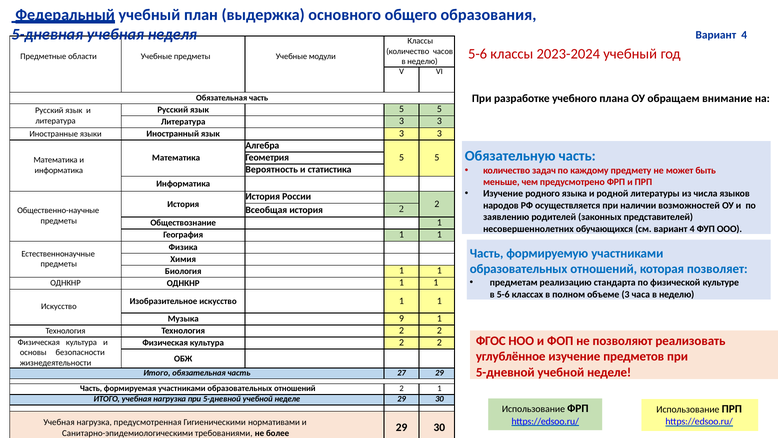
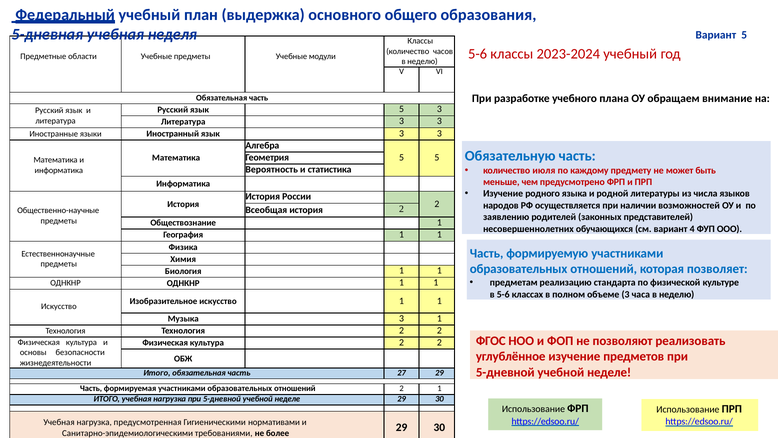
4 at (744, 35): 4 -> 5
язык 5 5: 5 -> 3
задач: задач -> июля
Музыка 9: 9 -> 3
